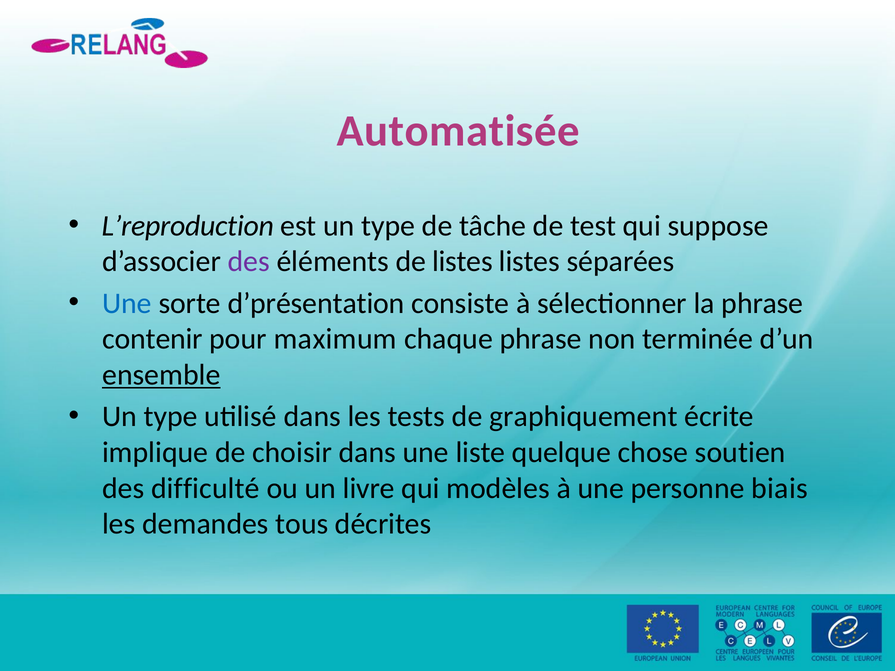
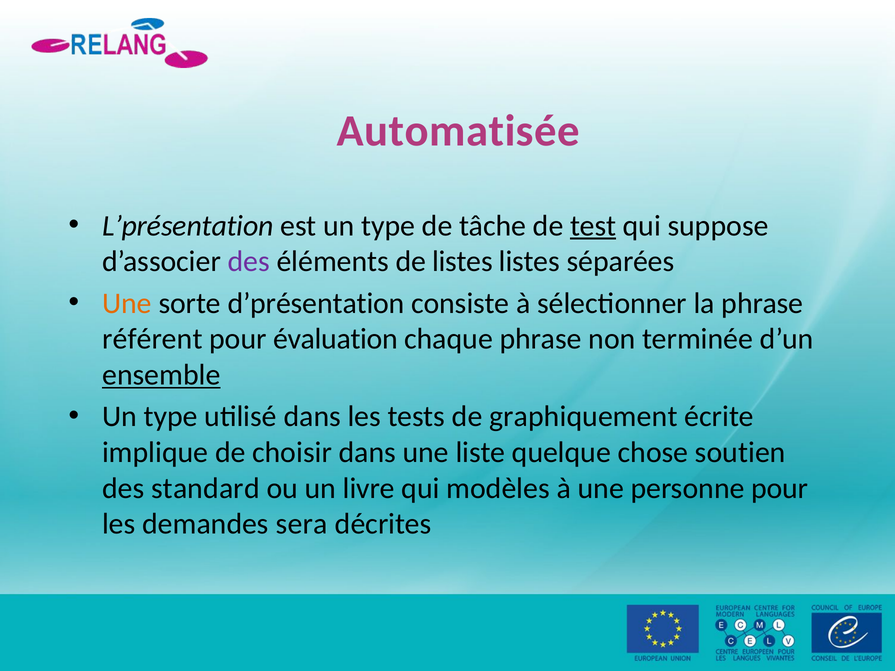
L’reproduction: L’reproduction -> L’présentation
test underline: none -> present
Une at (127, 303) colour: blue -> orange
contenir: contenir -> référent
maximum: maximum -> évaluation
difficulté: difficulté -> standard
personne biais: biais -> pour
tous: tous -> sera
